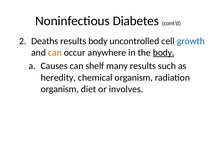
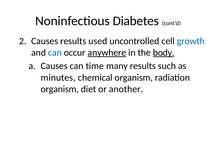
Deaths at (45, 41): Deaths -> Causes
results body: body -> used
can at (55, 53) colour: orange -> blue
anywhere underline: none -> present
shelf: shelf -> time
heredity: heredity -> minutes
involves: involves -> another
